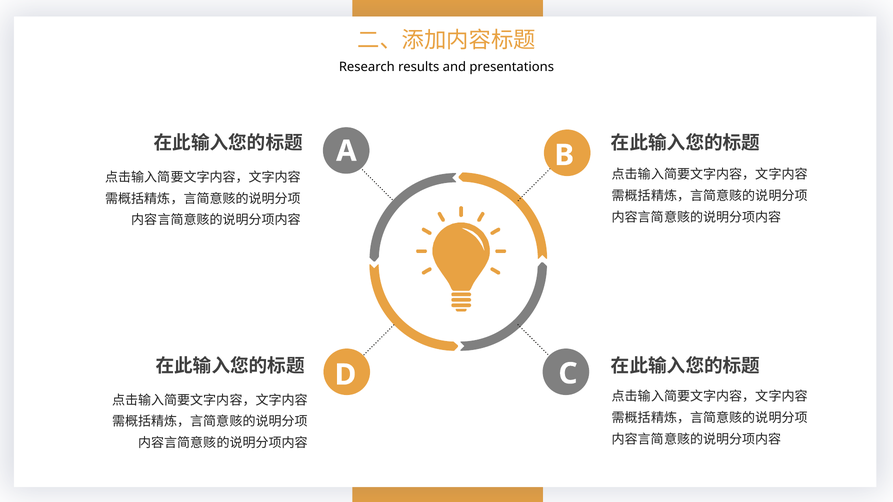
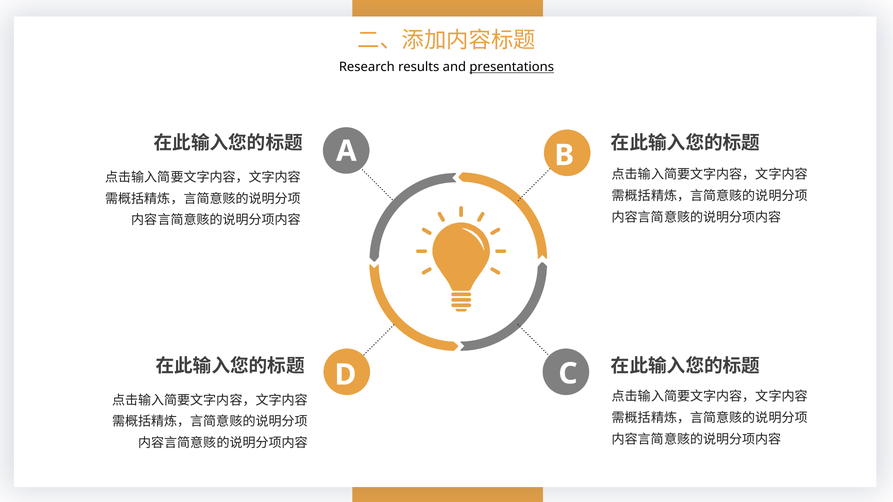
presentations underline: none -> present
